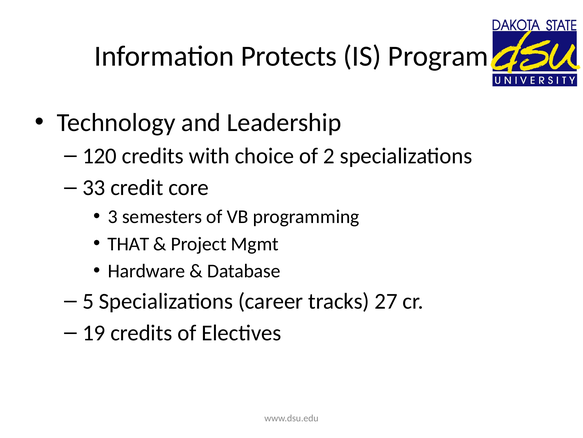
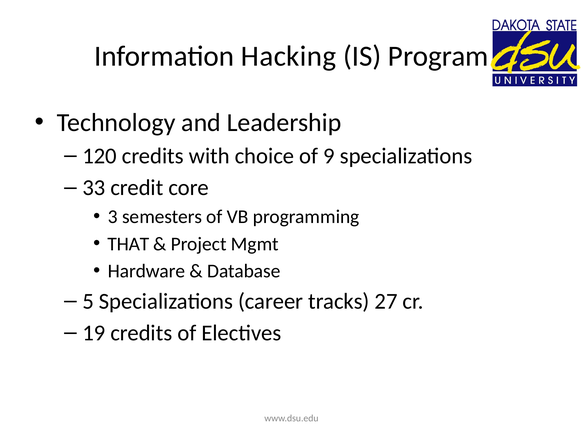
Protects: Protects -> Hacking
2: 2 -> 9
